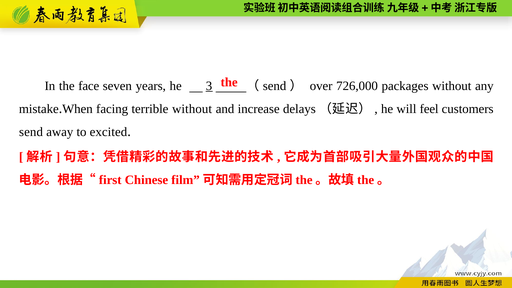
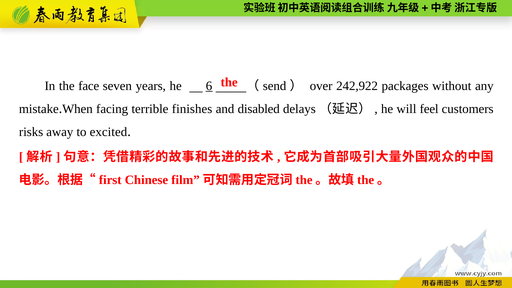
3: 3 -> 6
726,000: 726,000 -> 242,922
terrible without: without -> finishes
increase: increase -> disabled
send at (31, 132): send -> risks
